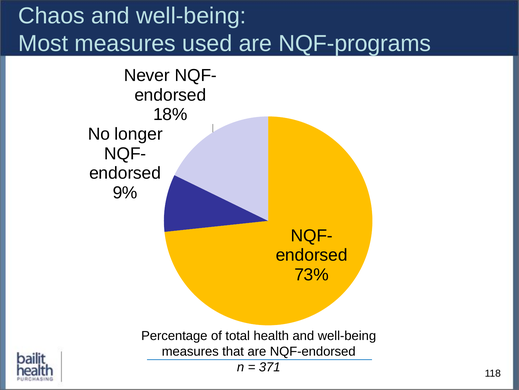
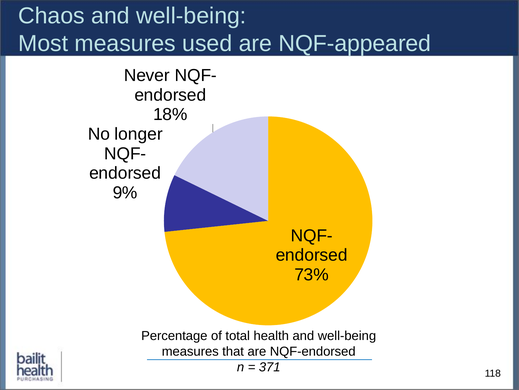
NQF-programs: NQF-programs -> NQF-appeared
